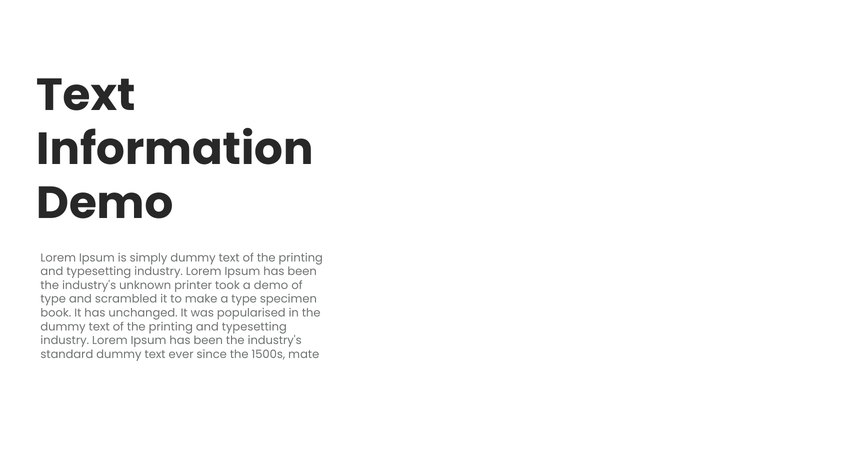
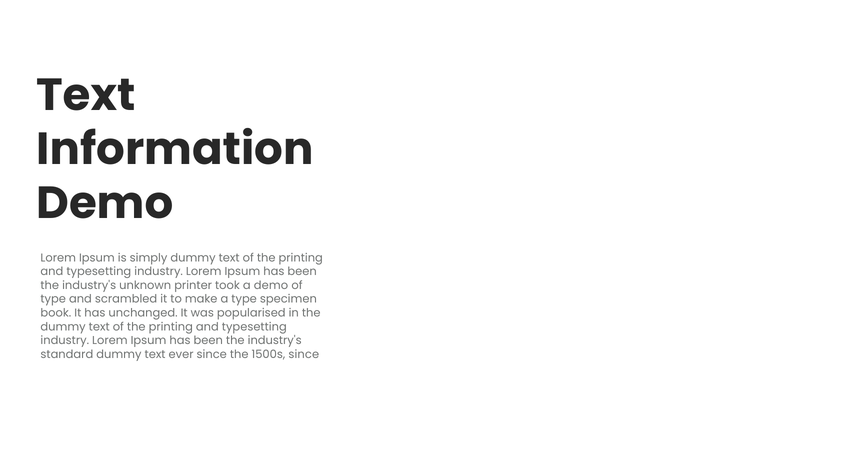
1500s mate: mate -> since
